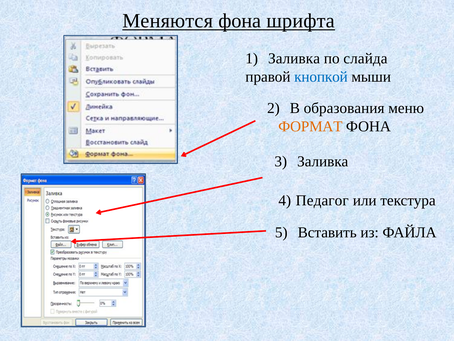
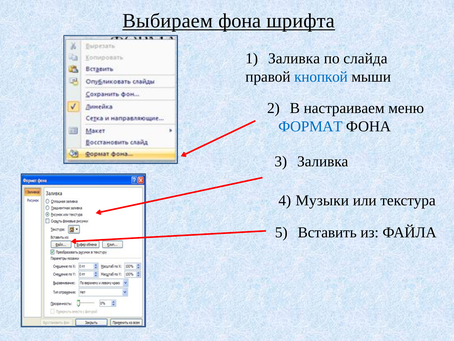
Меняются: Меняются -> Выбираем
образования: образования -> настраиваем
ФОРМАТ colour: orange -> blue
Педагог: Педагог -> Музыки
